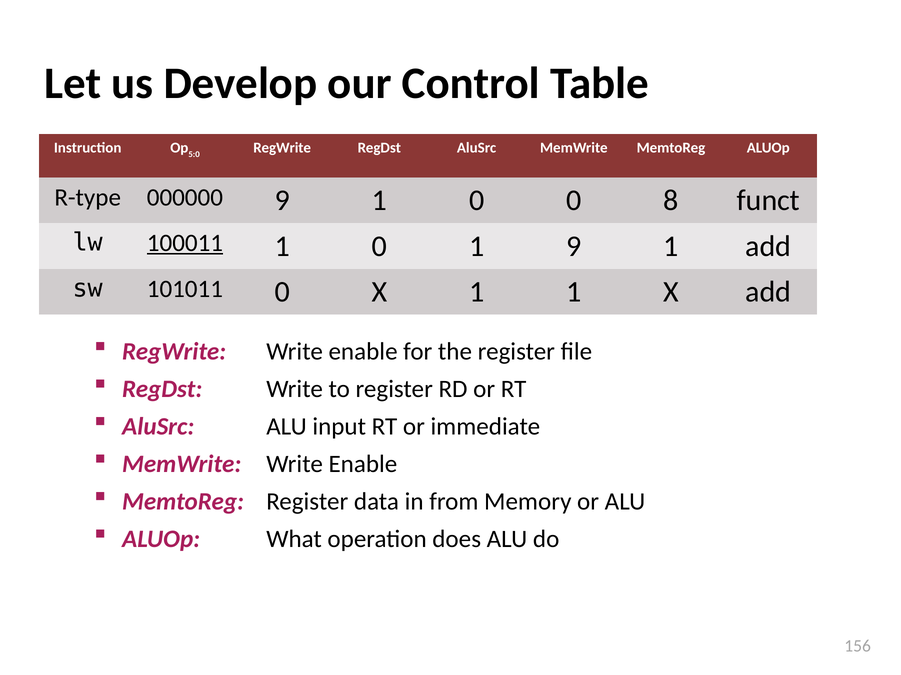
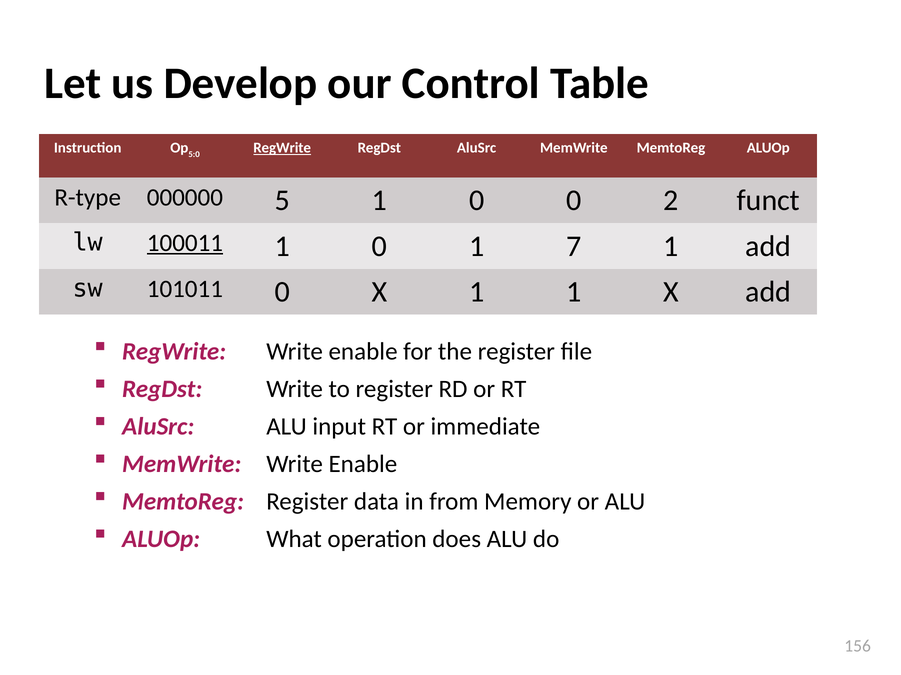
RegWrite at (282, 148) underline: none -> present
000000 9: 9 -> 5
8: 8 -> 2
1 9: 9 -> 7
